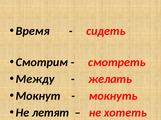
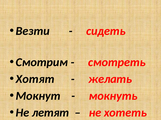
Время: Время -> Везти
Между: Между -> Хотят
